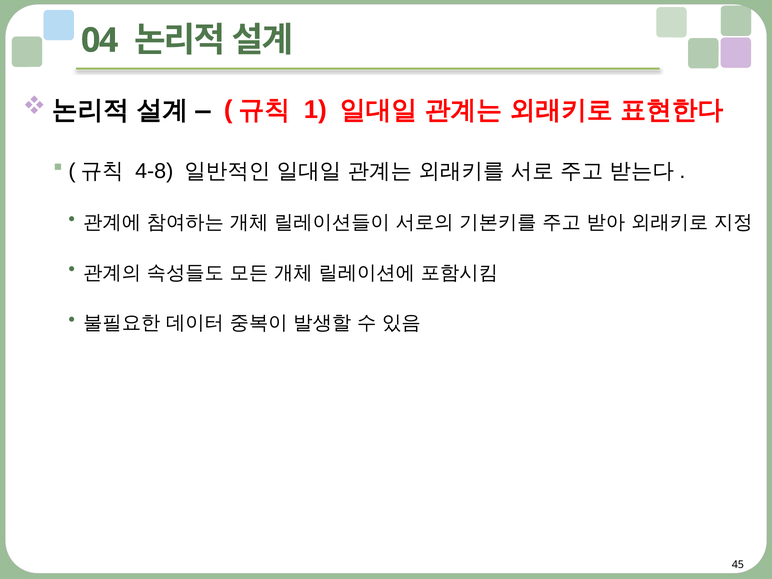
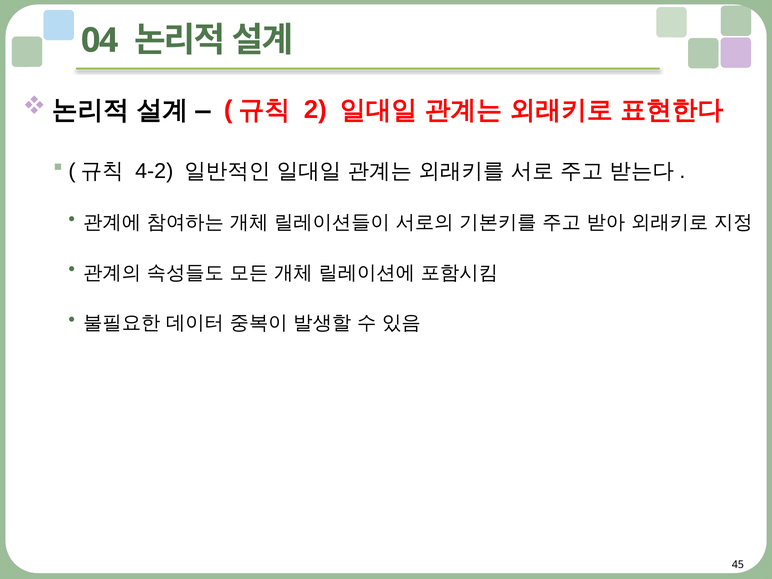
1: 1 -> 2
4-8: 4-8 -> 4-2
